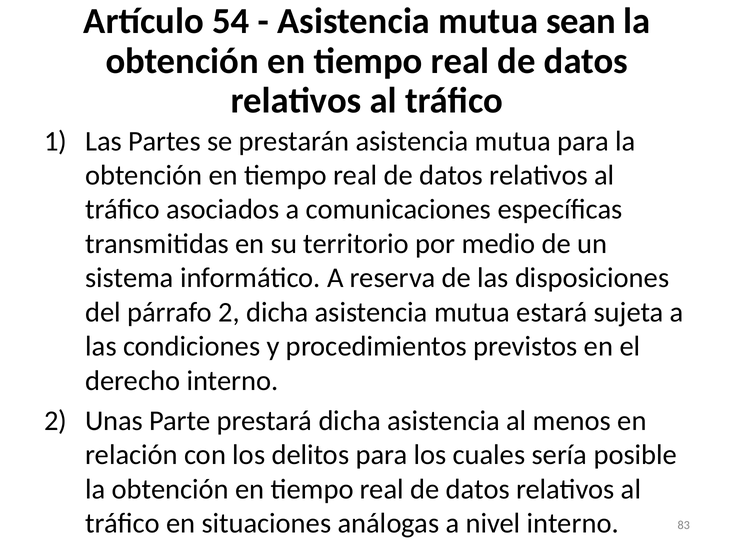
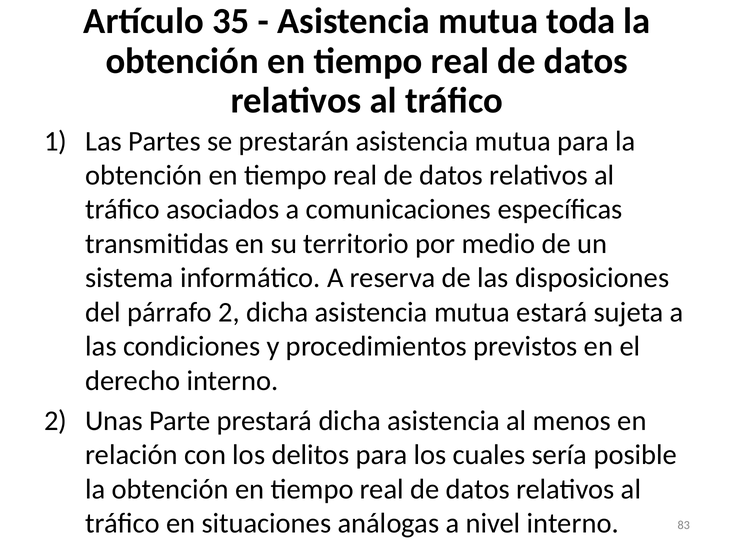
54: 54 -> 35
sean: sean -> toda
